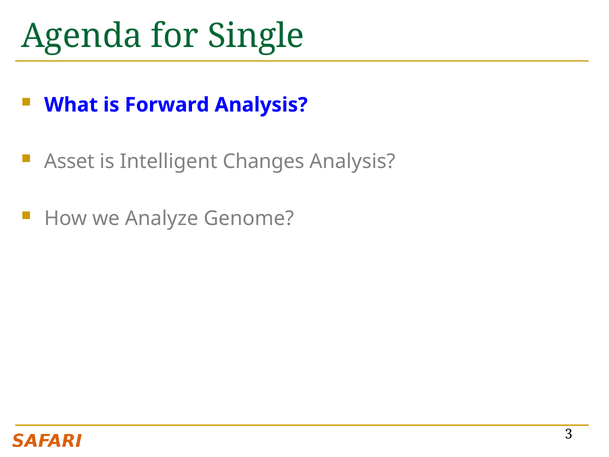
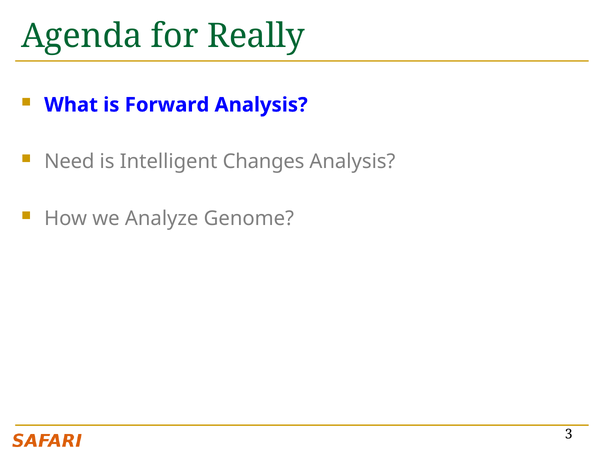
Single: Single -> Really
Asset: Asset -> Need
